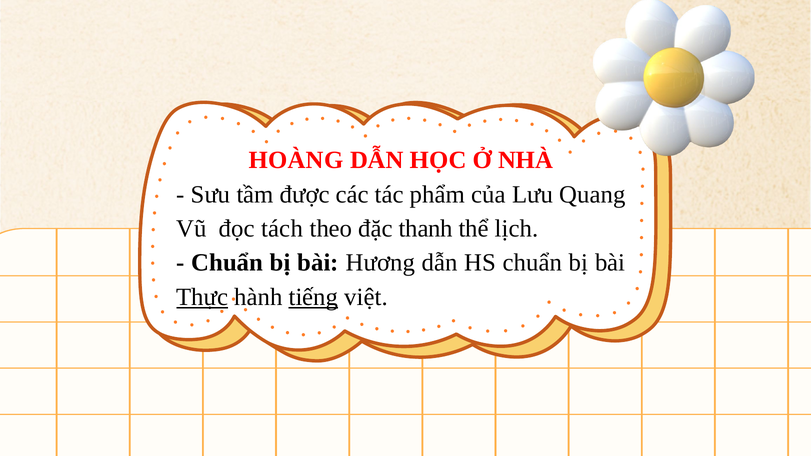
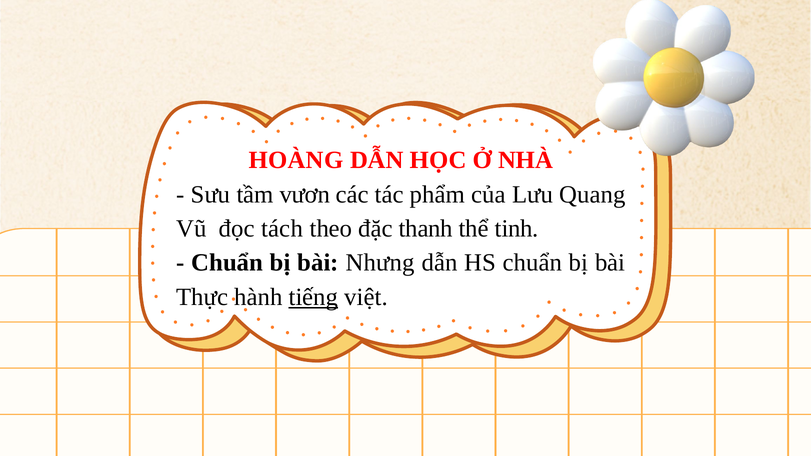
được: được -> vươn
lịch: lịch -> tinh
Hương: Hương -> Nhưng
Thực underline: present -> none
